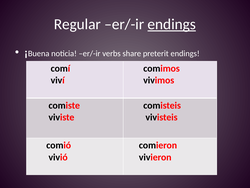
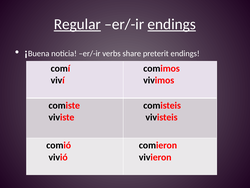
Regular underline: none -> present
